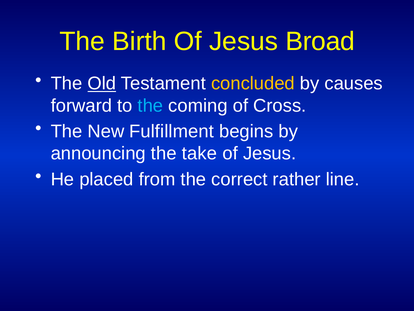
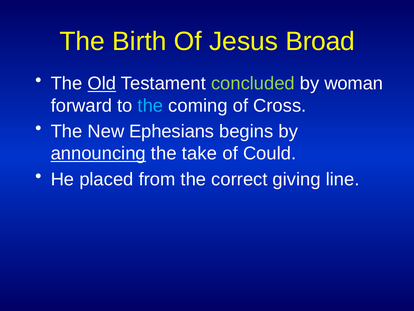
concluded colour: yellow -> light green
causes: causes -> woman
Fulfillment: Fulfillment -> Ephesians
announcing underline: none -> present
Jesus at (270, 153): Jesus -> Could
rather: rather -> giving
